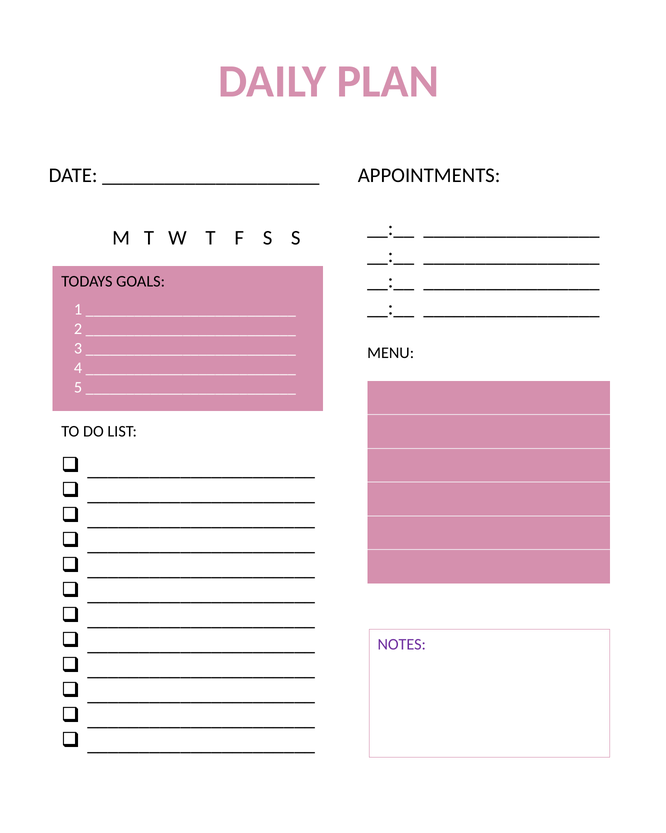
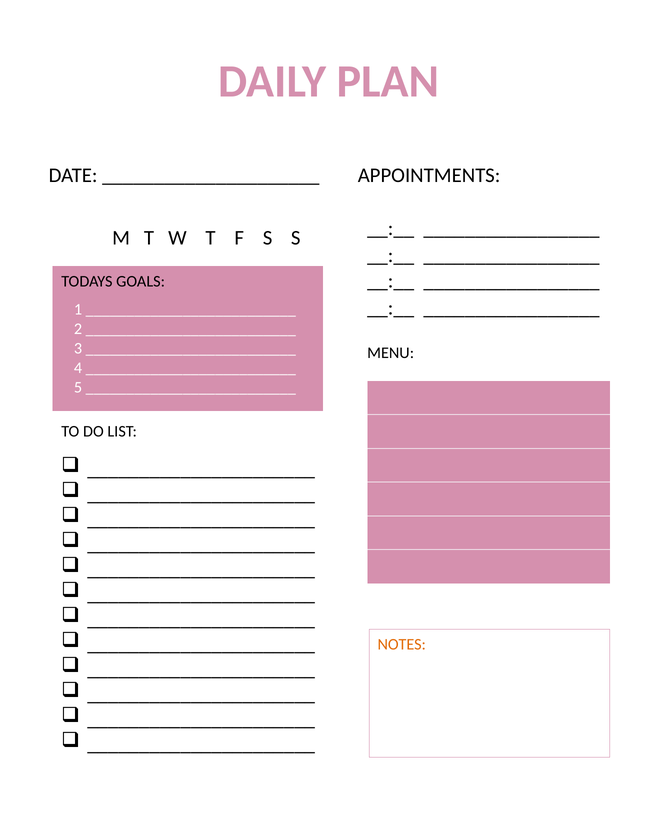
NOTES colour: purple -> orange
